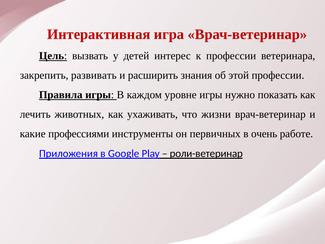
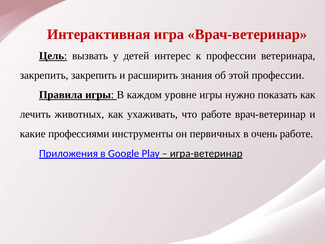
закрепить развивать: развивать -> закрепить
что жизни: жизни -> работе
роли-ветеринар: роли-ветеринар -> игра-ветеринар
